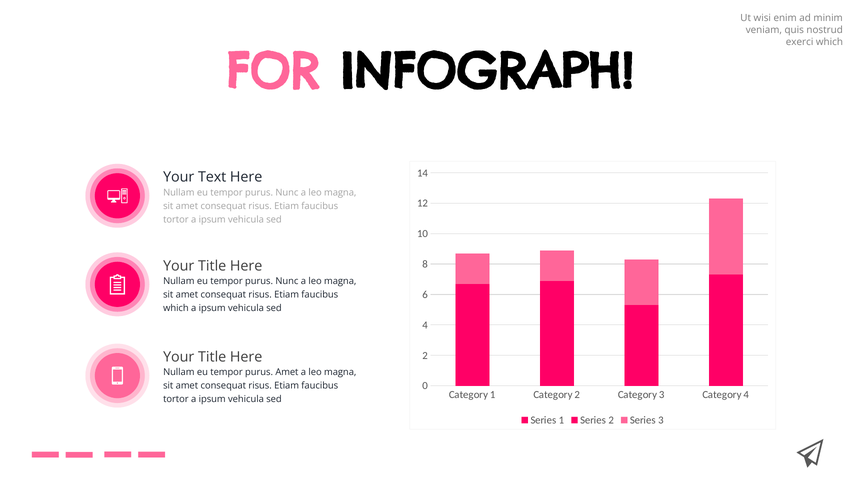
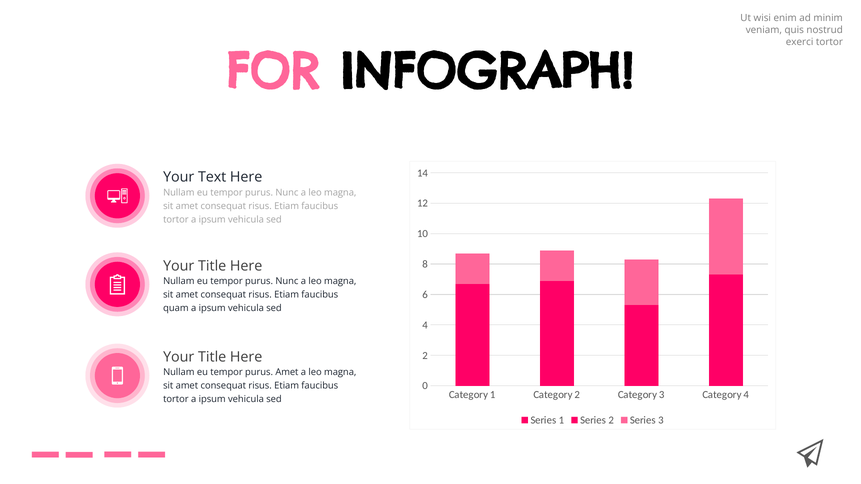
exerci which: which -> tortor
which at (176, 308): which -> quam
